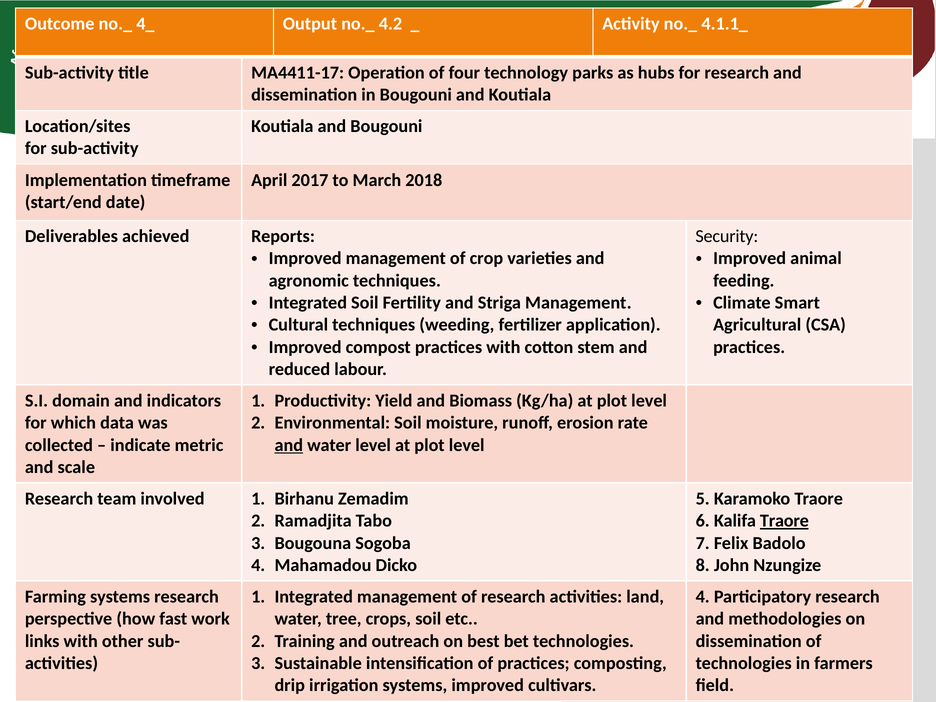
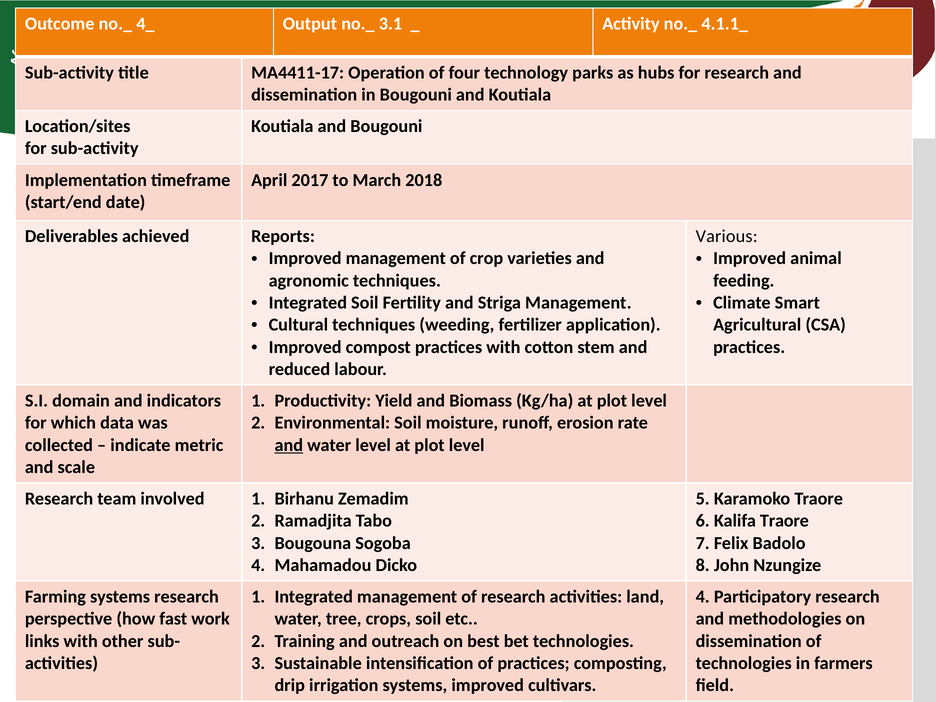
4.2: 4.2 -> 3.1
Security: Security -> Various
Traore at (784, 521) underline: present -> none
